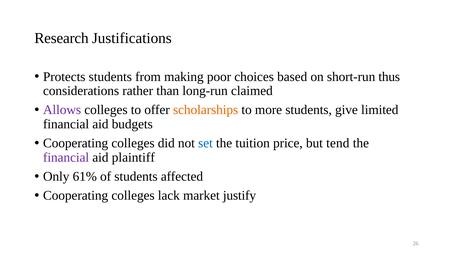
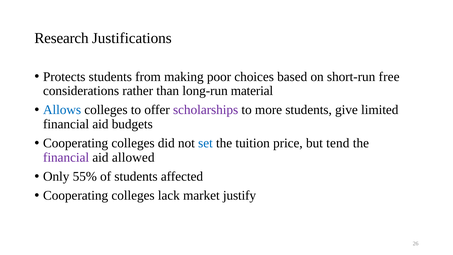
thus: thus -> free
claimed: claimed -> material
Allows colour: purple -> blue
scholarships colour: orange -> purple
plaintiff: plaintiff -> allowed
61%: 61% -> 55%
